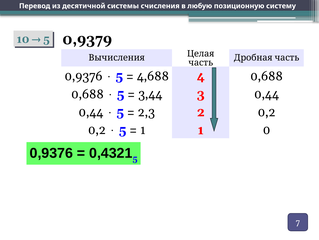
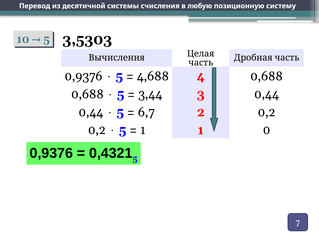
0,9379: 0,9379 -> 3,5303
2,3: 2,3 -> 6,7
